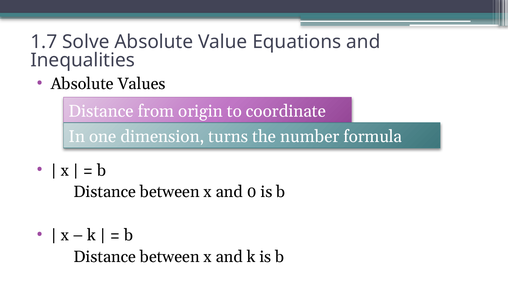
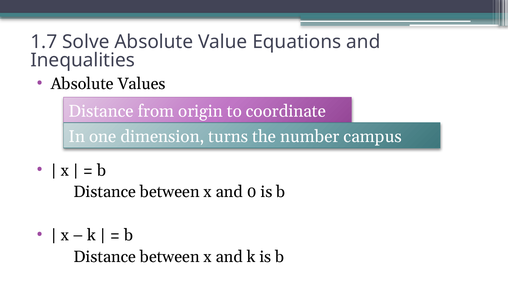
formula: formula -> campus
